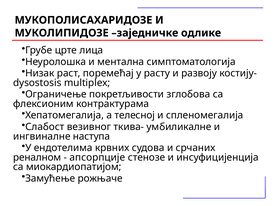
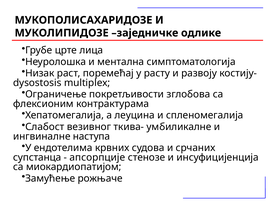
телесној: телесној -> леуцина
реналном: реналном -> супстанца
